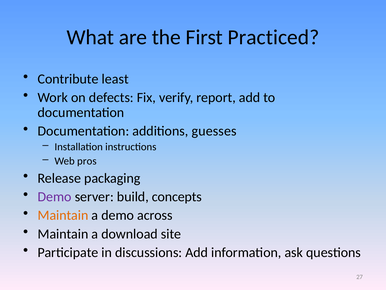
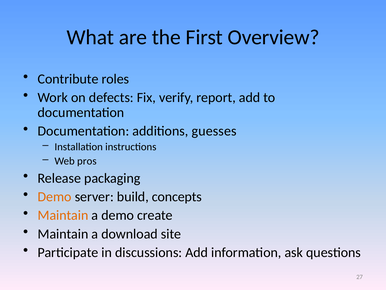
Practiced: Practiced -> Overview
least: least -> roles
Demo at (55, 196) colour: purple -> orange
across: across -> create
